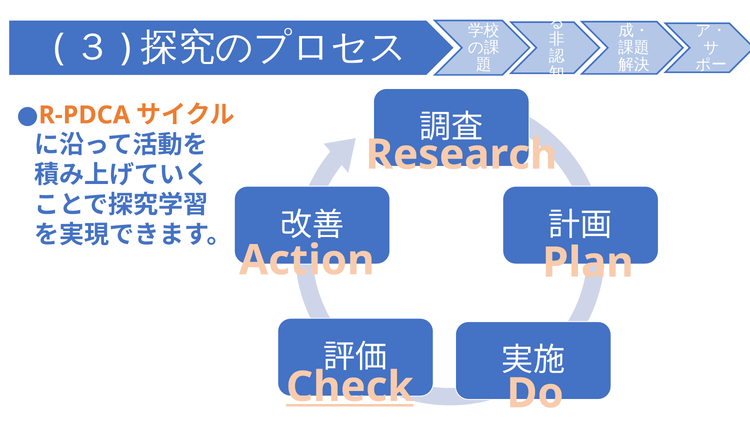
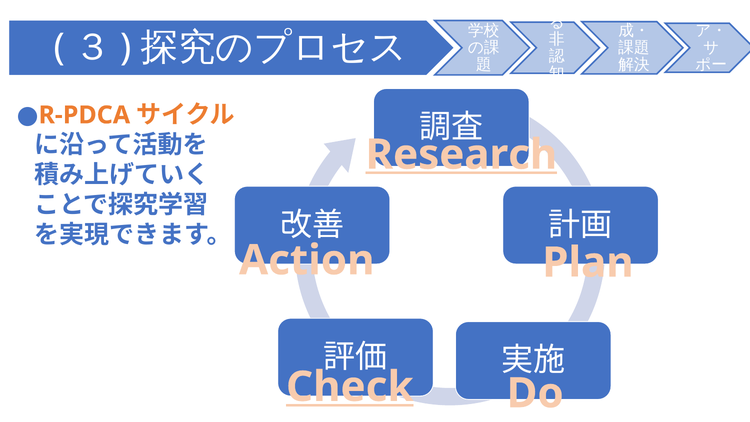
Research underline: none -> present
